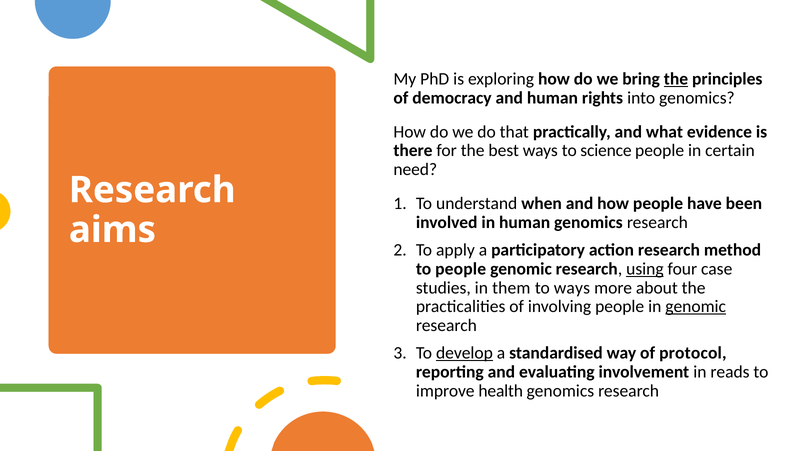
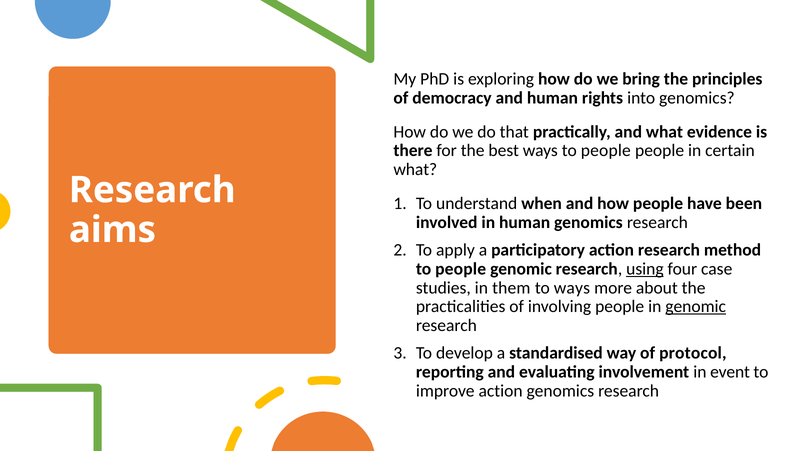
the at (676, 79) underline: present -> none
ways to science: science -> people
need at (415, 169): need -> what
develop underline: present -> none
reads: reads -> event
improve health: health -> action
